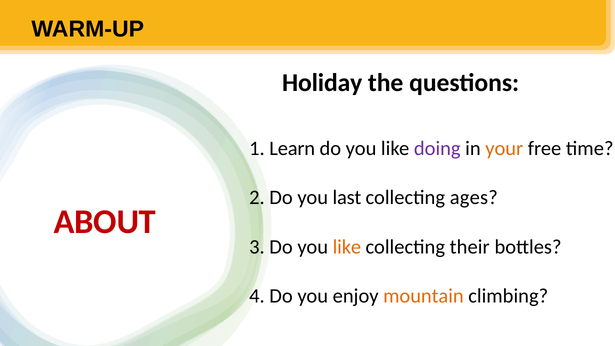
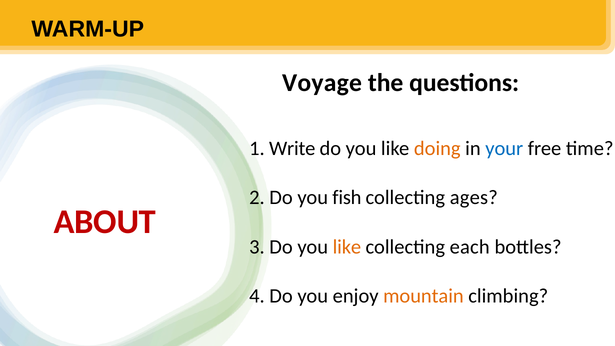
Holiday: Holiday -> Voyage
Learn: Learn -> Write
doing colour: purple -> orange
your colour: orange -> blue
last: last -> fish
their: their -> each
